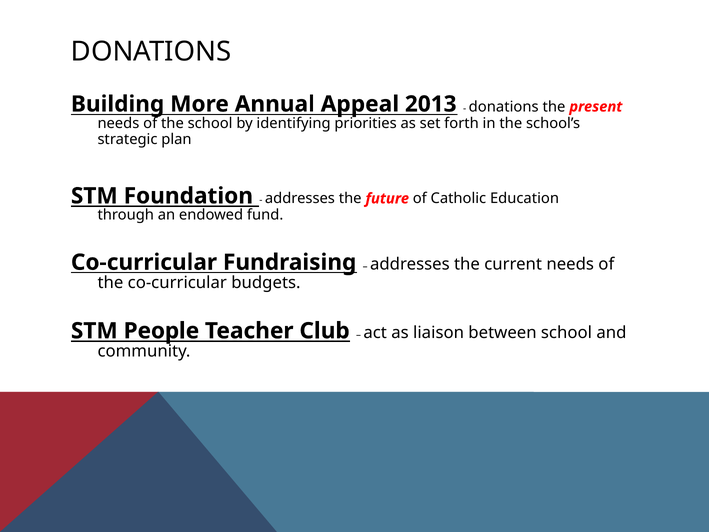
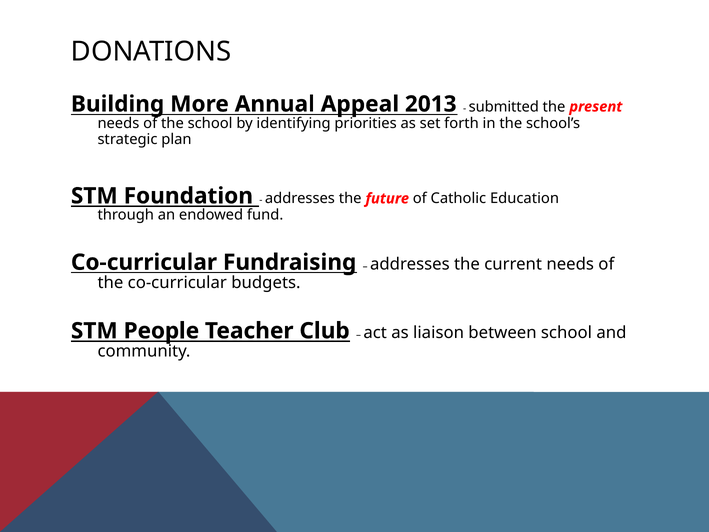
donations at (504, 107): donations -> submitted
